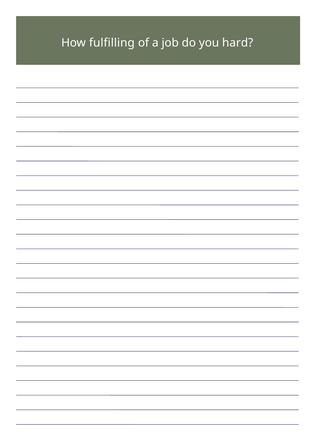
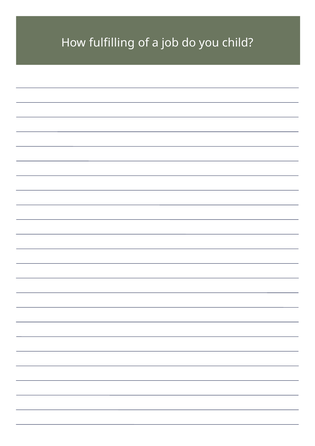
hard: hard -> child
